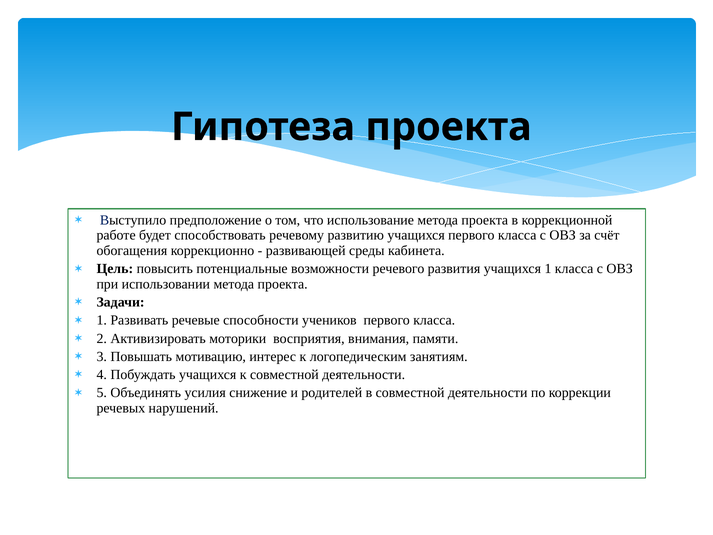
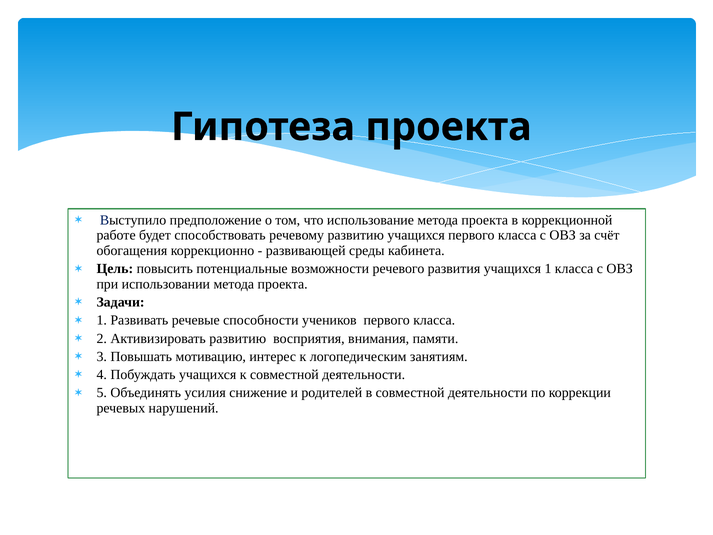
Активизировать моторики: моторики -> развитию
